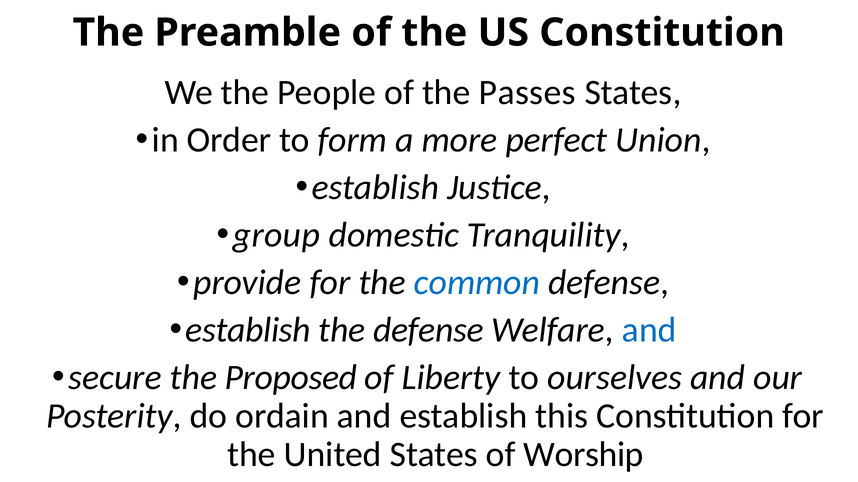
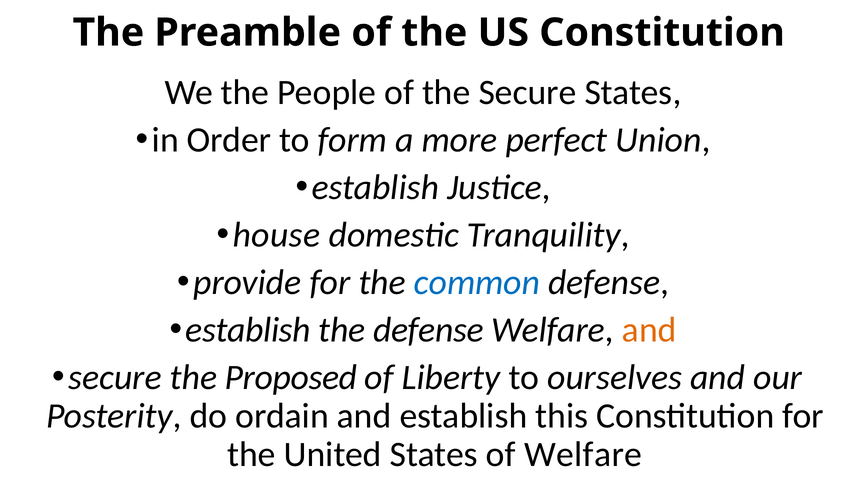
the Passes: Passes -> Secure
group: group -> house
and at (649, 330) colour: blue -> orange
of Worship: Worship -> Welfare
